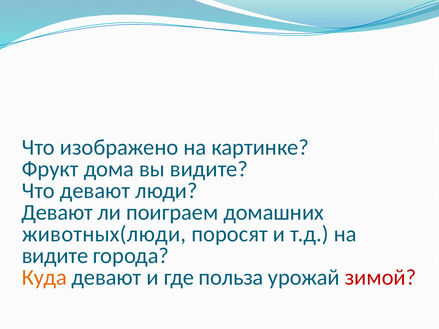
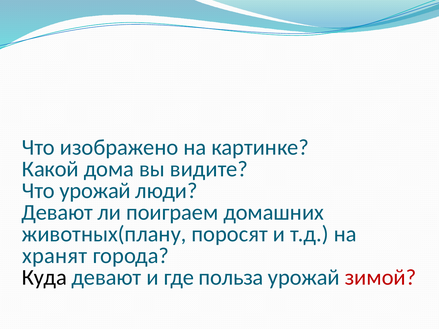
Фрукт: Фрукт -> Какой
Что девают: девают -> урожай
животных(люди: животных(люди -> животных(плану
видите at (55, 256): видите -> хранят
Куда colour: orange -> black
